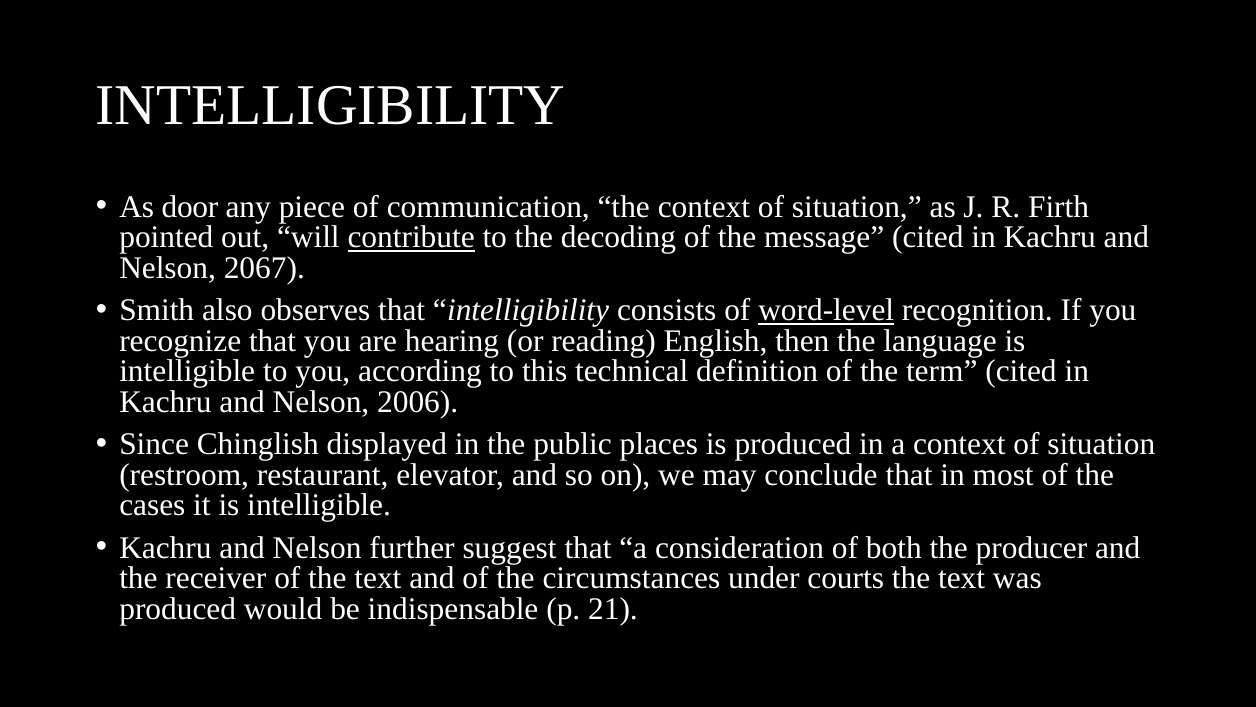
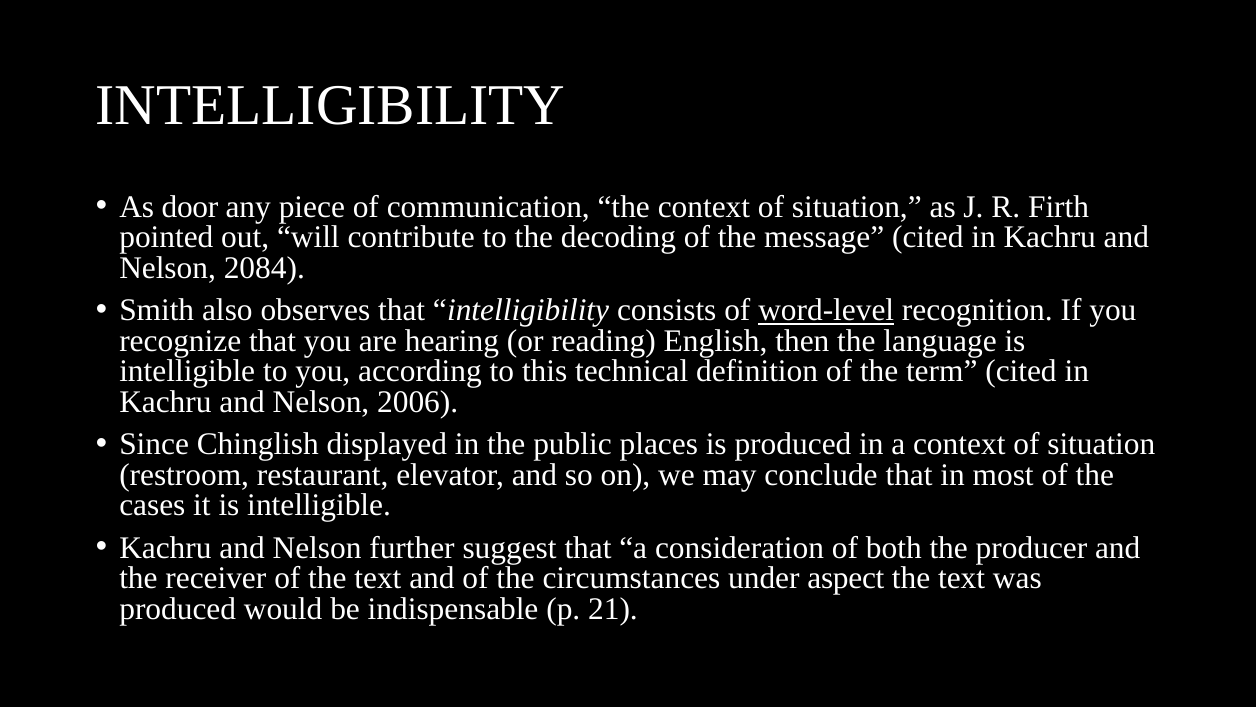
contribute underline: present -> none
2067: 2067 -> 2084
courts: courts -> aspect
